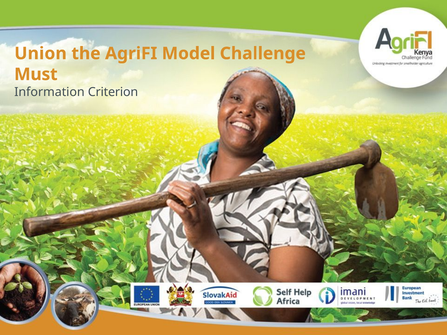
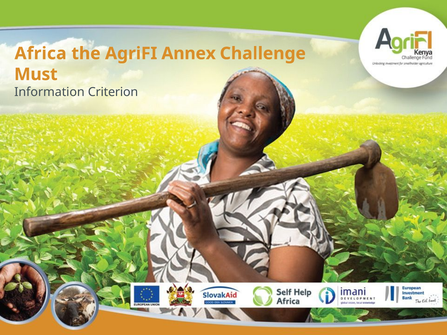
Union: Union -> Africa
Model: Model -> Annex
